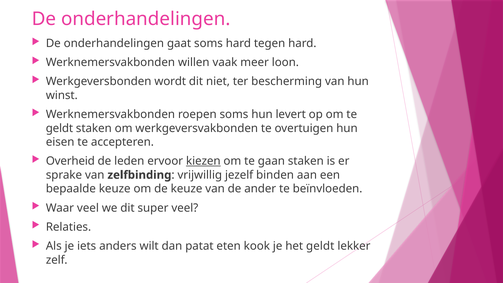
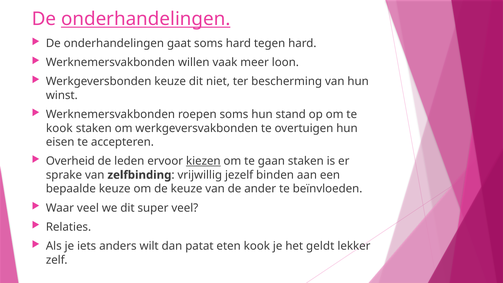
onderhandelingen at (146, 19) underline: none -> present
Werkgeversbonden wordt: wordt -> keuze
levert: levert -> stand
geldt at (59, 128): geldt -> kook
